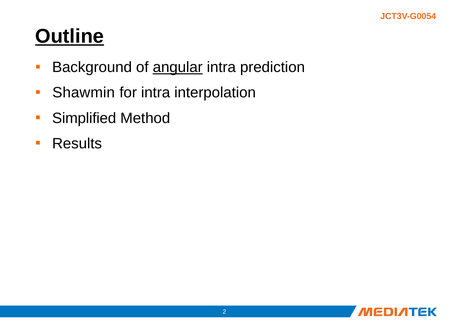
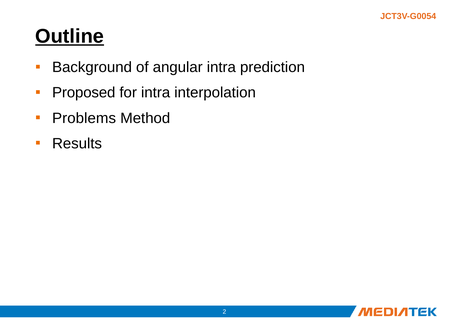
angular underline: present -> none
Shawmin: Shawmin -> Proposed
Simplified: Simplified -> Problems
